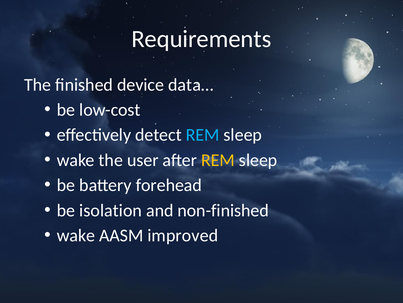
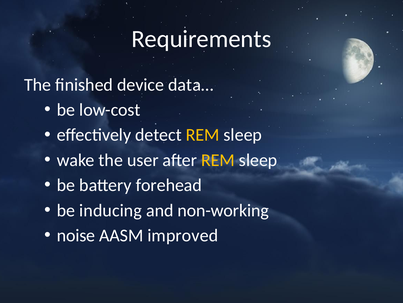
REM at (203, 135) colour: light blue -> yellow
isolation: isolation -> inducing
non-finished: non-finished -> non-working
wake at (76, 235): wake -> noise
